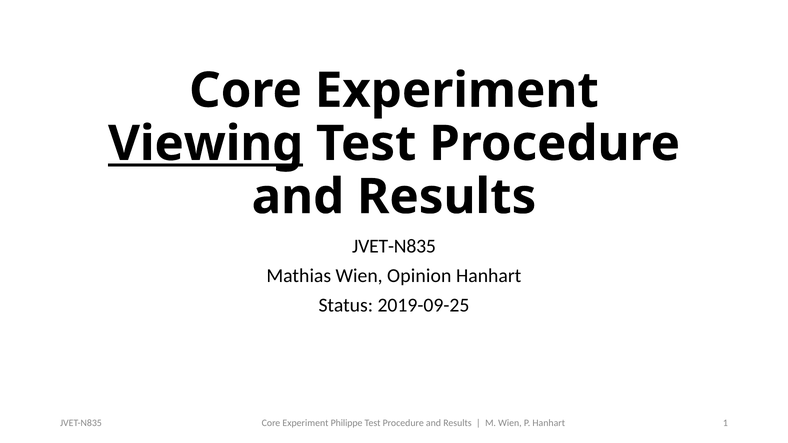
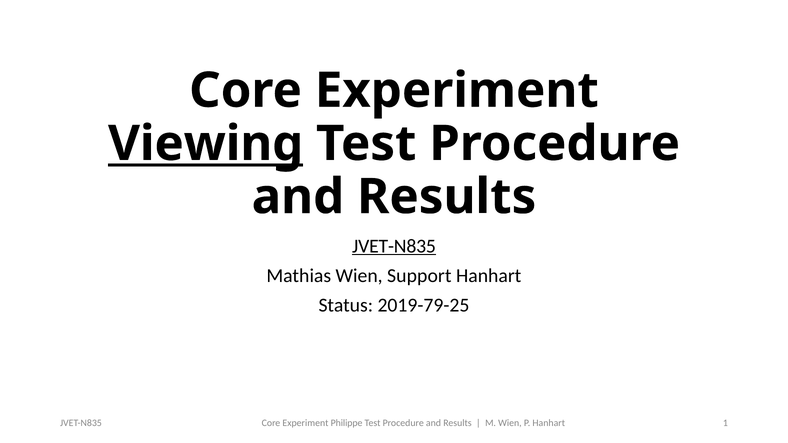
JVET-N835 at (394, 246) underline: none -> present
Opinion: Opinion -> Support
2019-09-25: 2019-09-25 -> 2019-79-25
